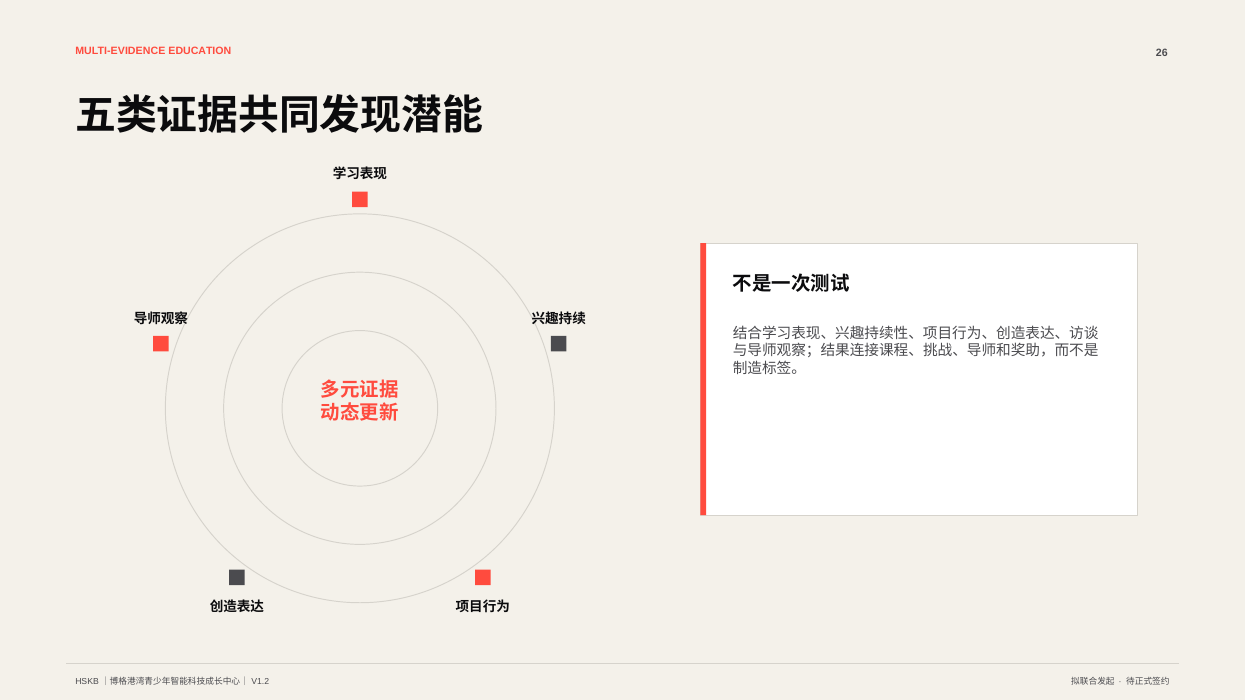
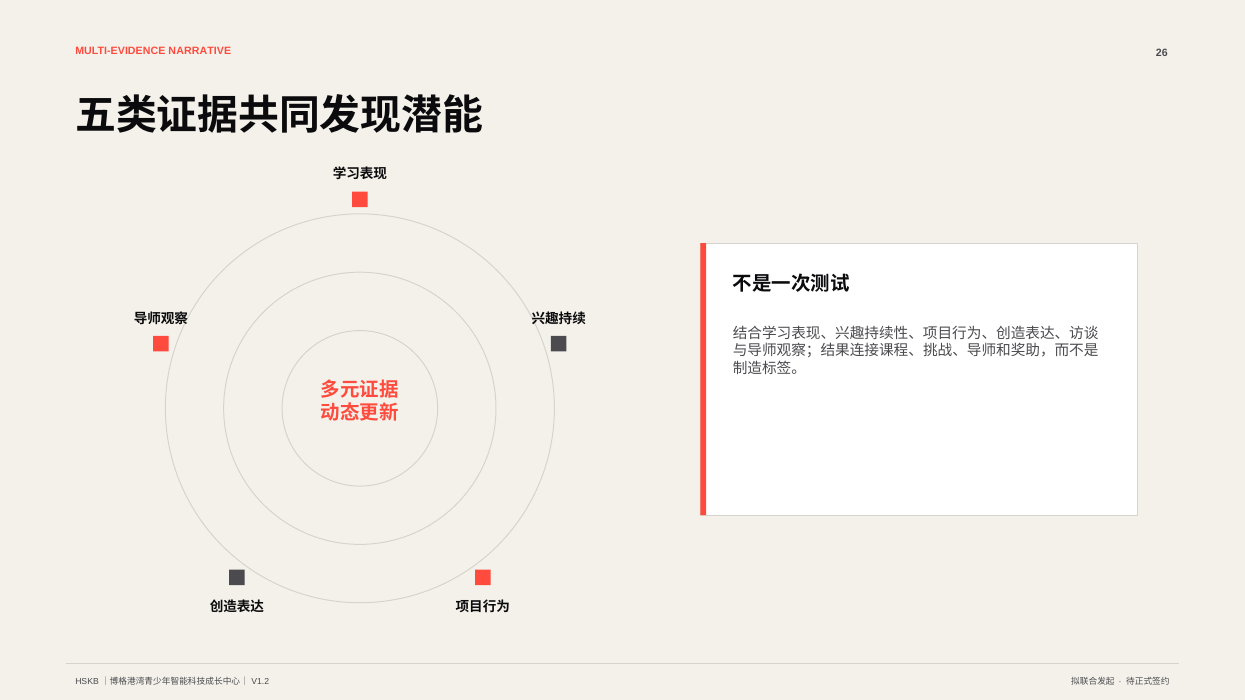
EDUCATION: EDUCATION -> NARRATIVE
